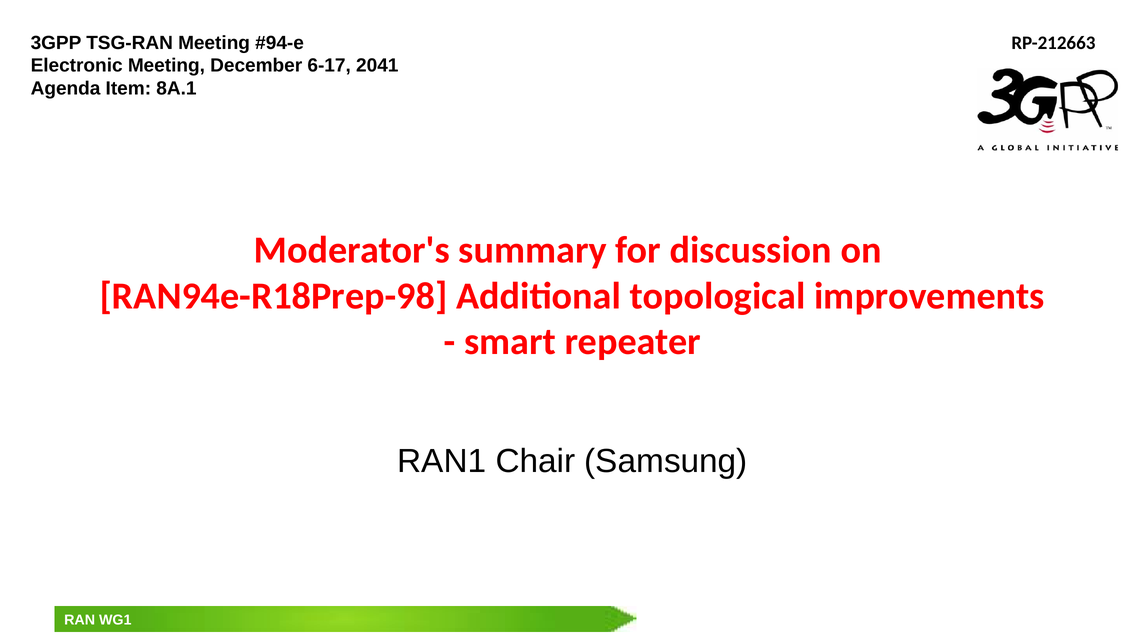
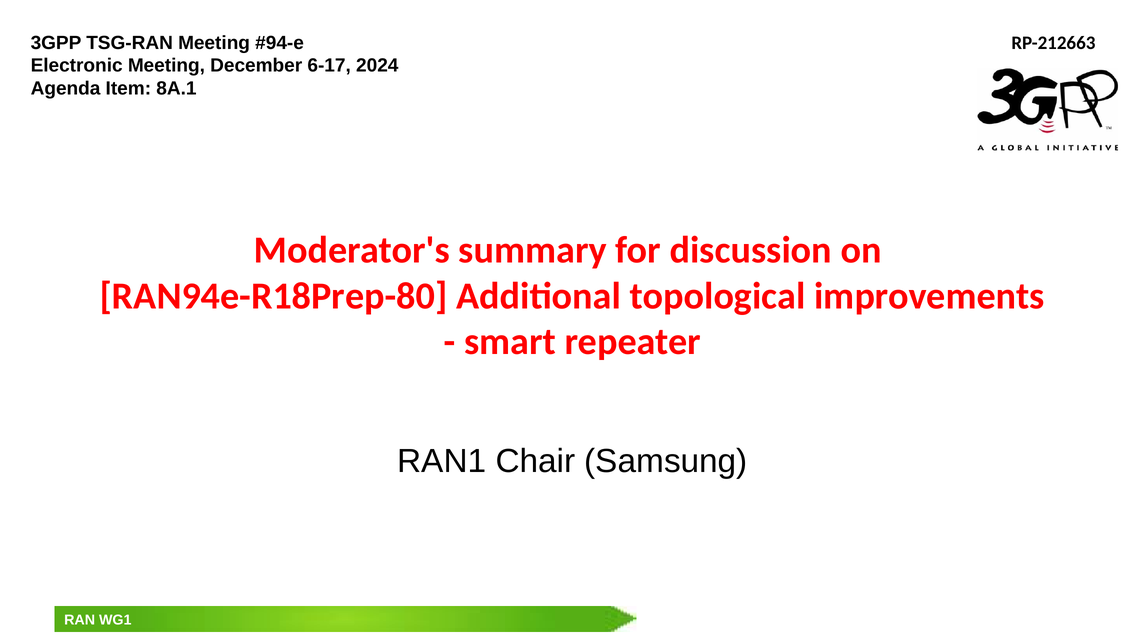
2041: 2041 -> 2024
RAN94e-R18Prep-98: RAN94e-R18Prep-98 -> RAN94e-R18Prep-80
